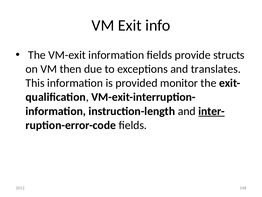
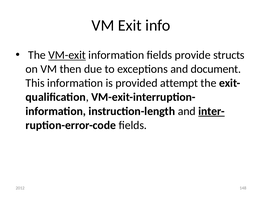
VM-exit underline: none -> present
translates: translates -> document
monitor: monitor -> attempt
